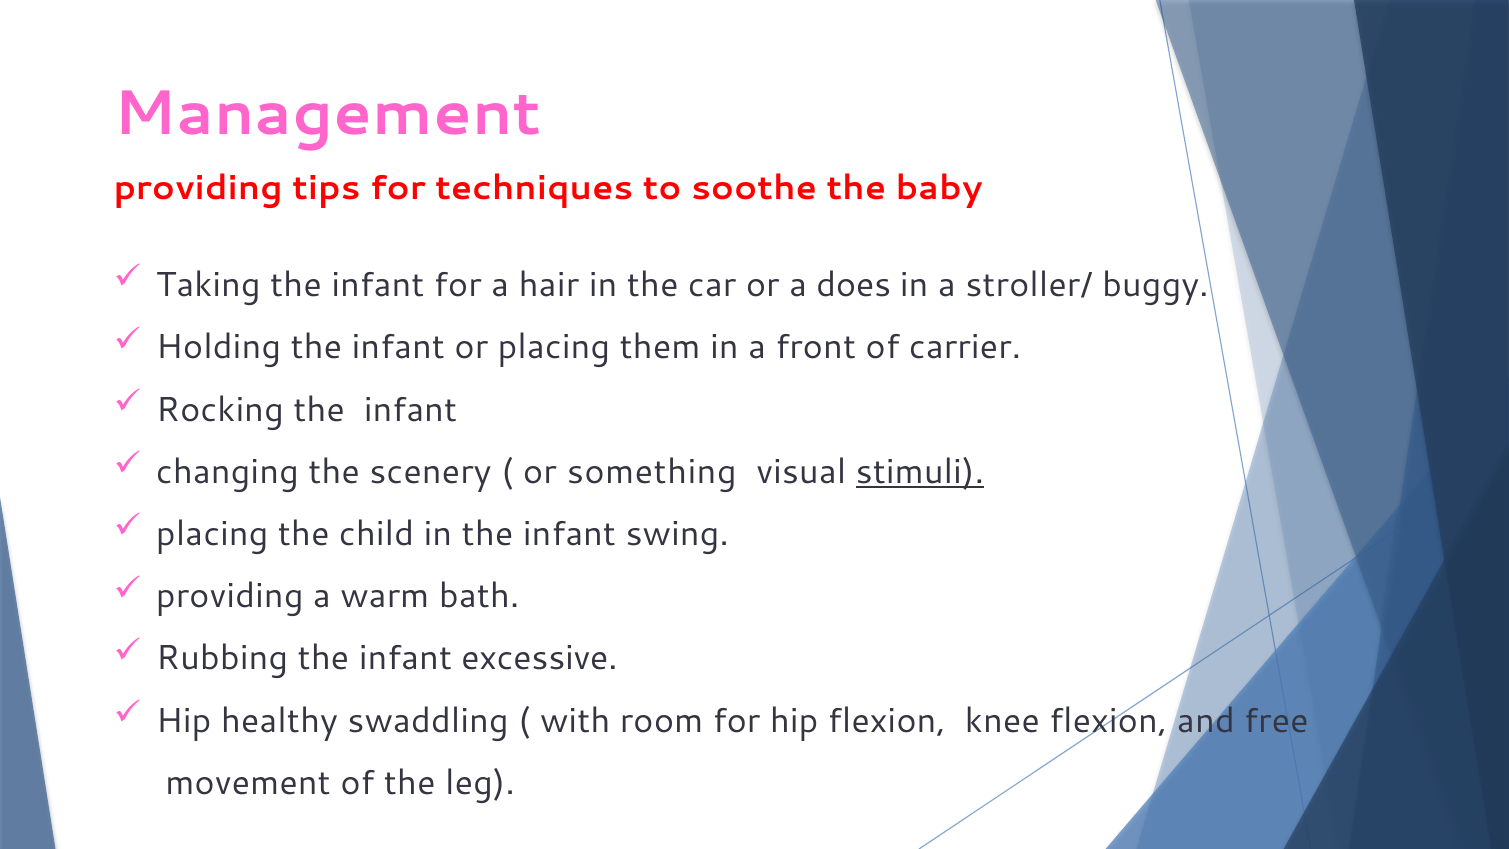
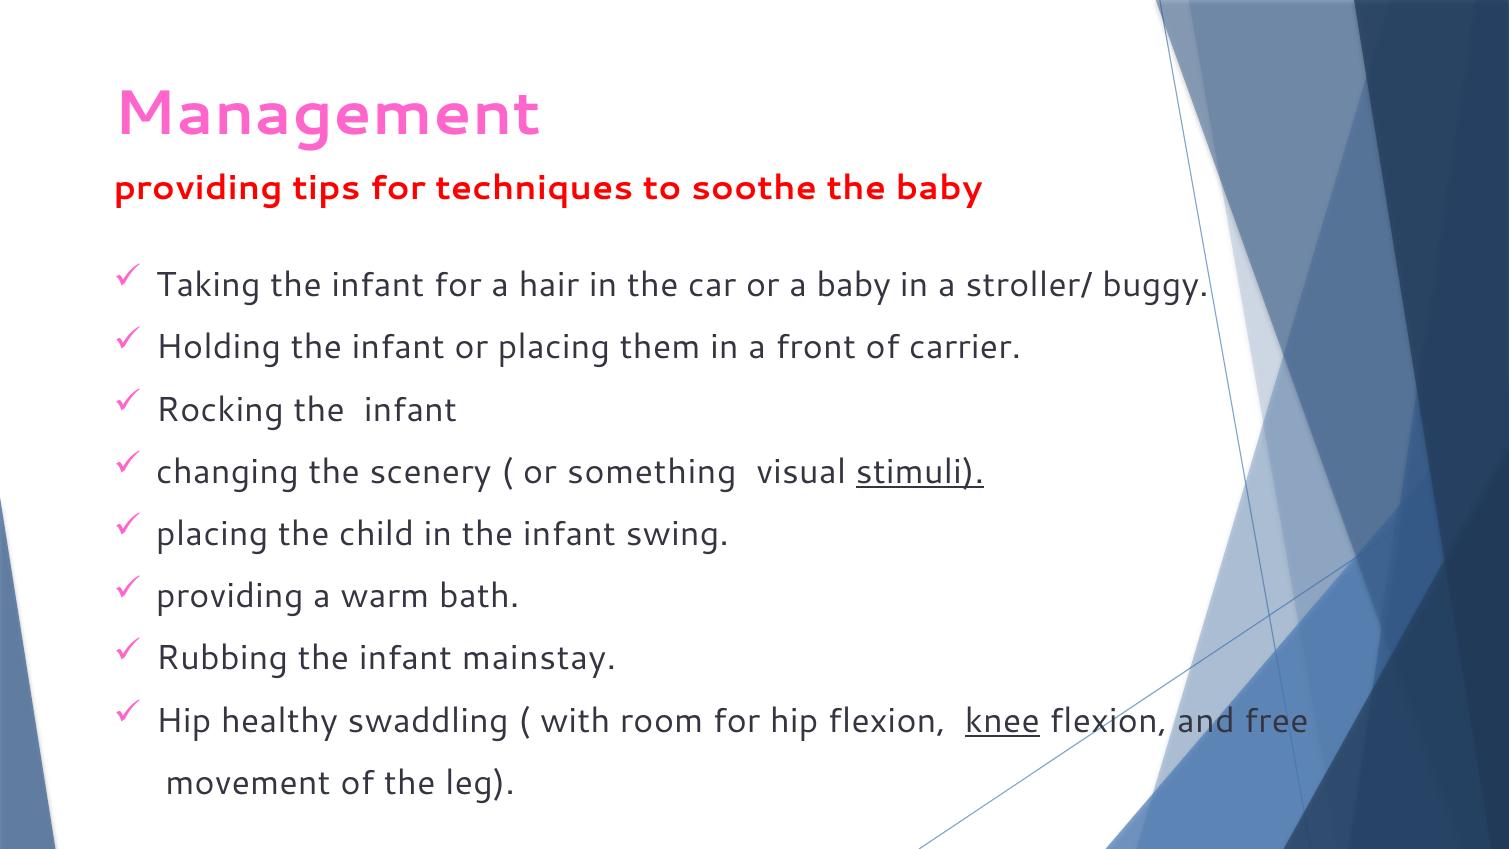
a does: does -> baby
excessive: excessive -> mainstay
knee underline: none -> present
